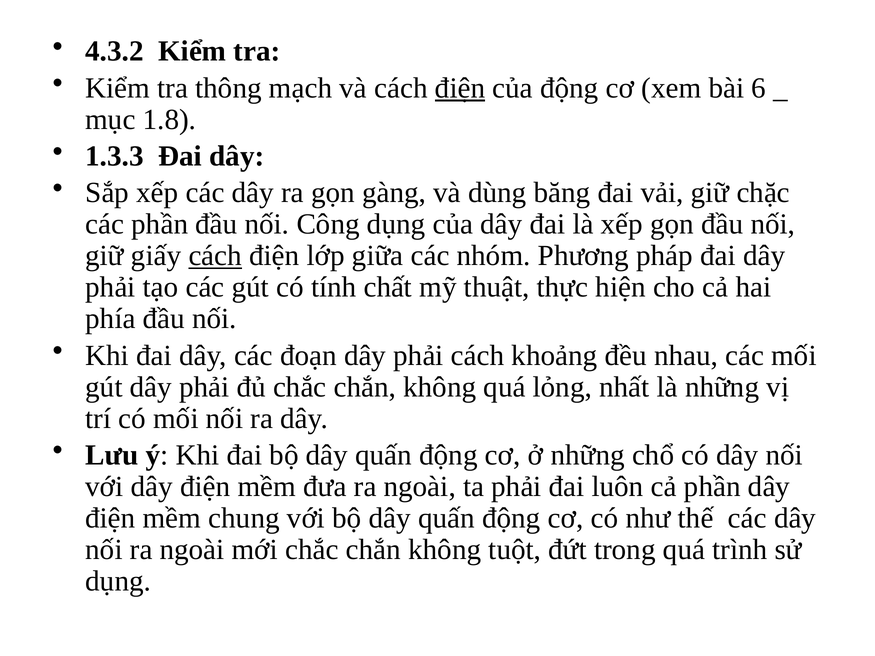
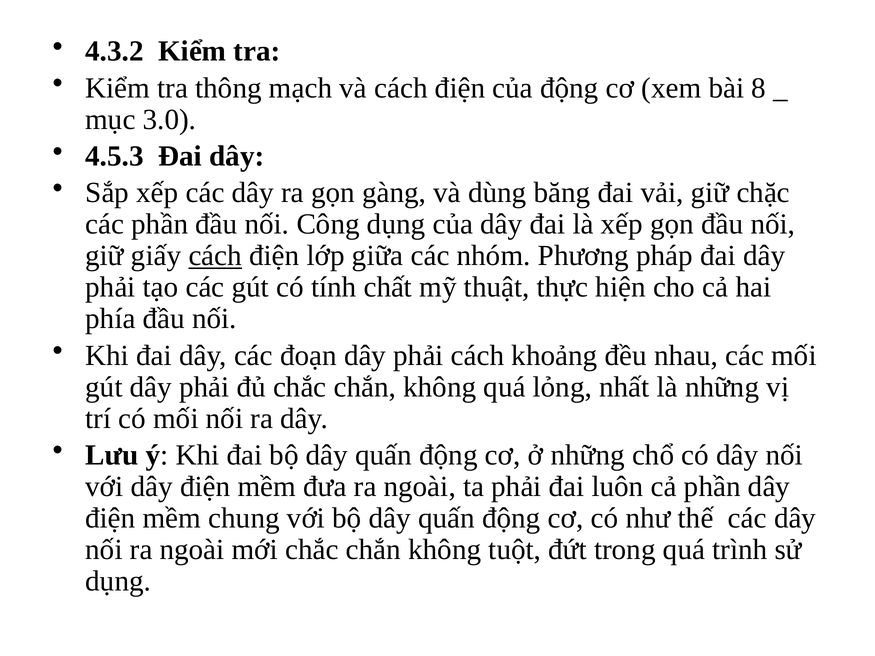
điện at (460, 88) underline: present -> none
6: 6 -> 8
1.8: 1.8 -> 3.0
1.3.3: 1.3.3 -> 4.5.3
